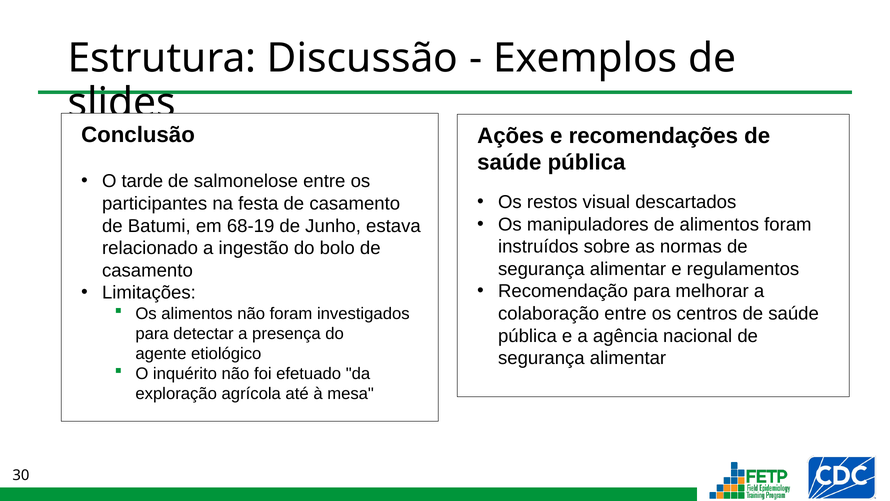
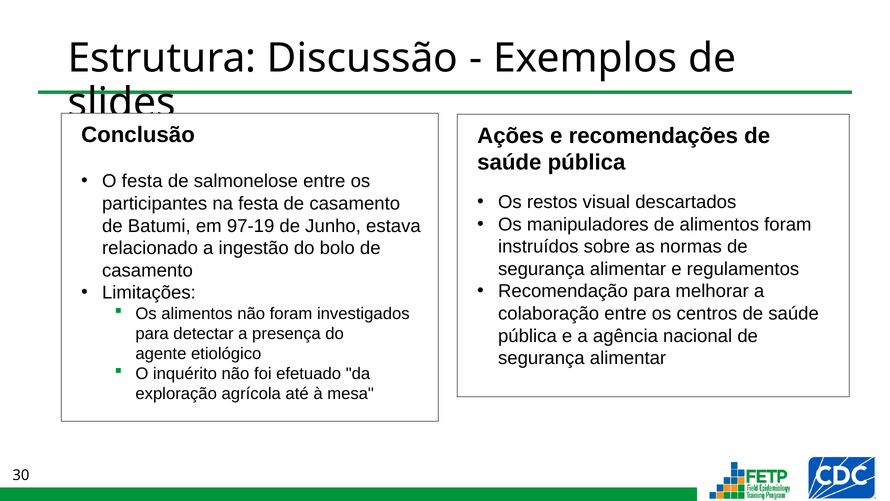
O tarde: tarde -> festa
68-19: 68-19 -> 97-19
